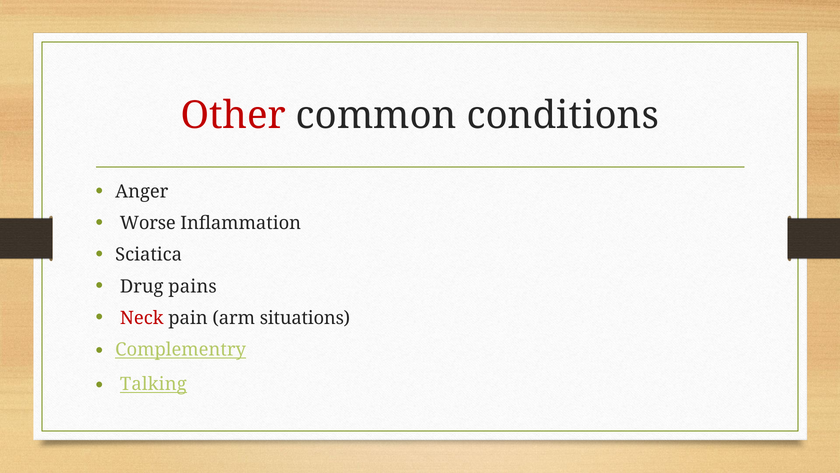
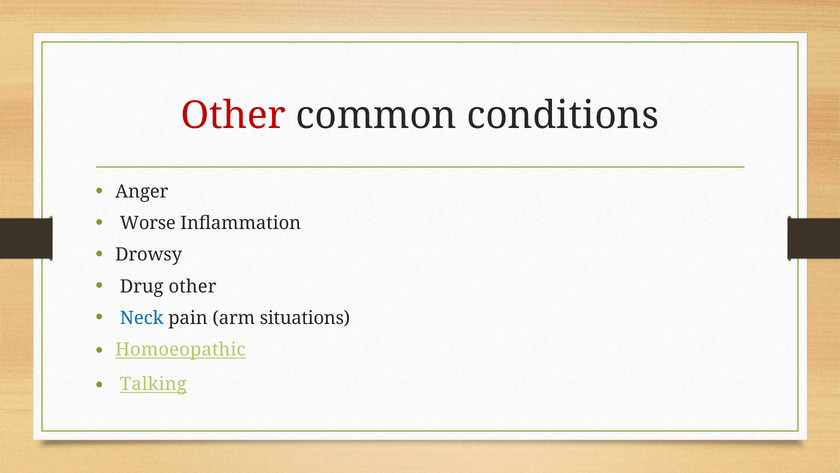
Sciatica: Sciatica -> Drowsy
Drug pains: pains -> other
Neck colour: red -> blue
Complementry: Complementry -> Homoeopathic
